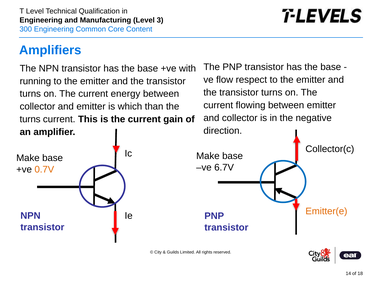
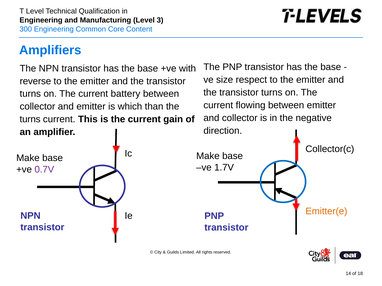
flow: flow -> size
running: running -> reverse
energy: energy -> battery
6.7V: 6.7V -> 1.7V
0.7V colour: orange -> purple
